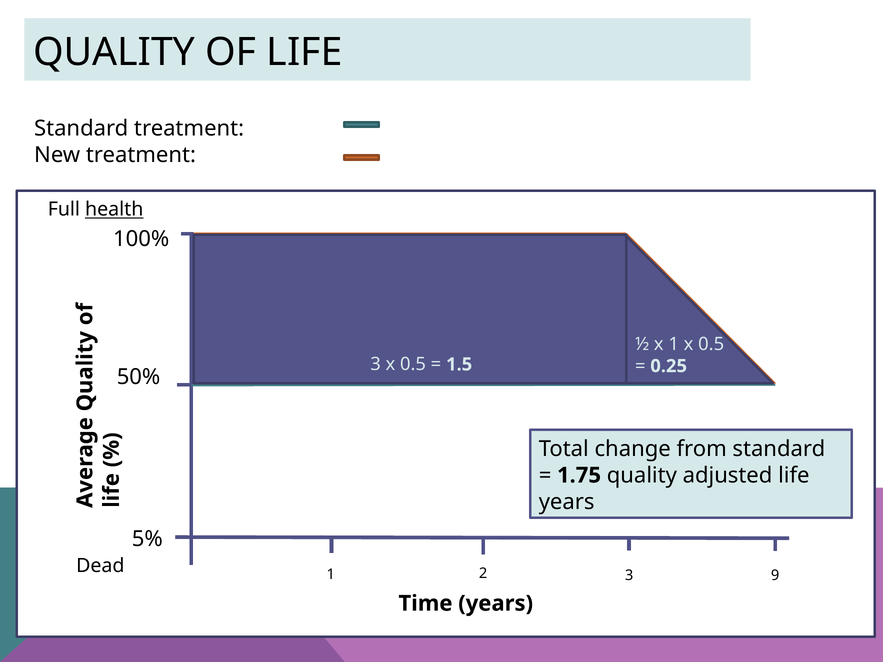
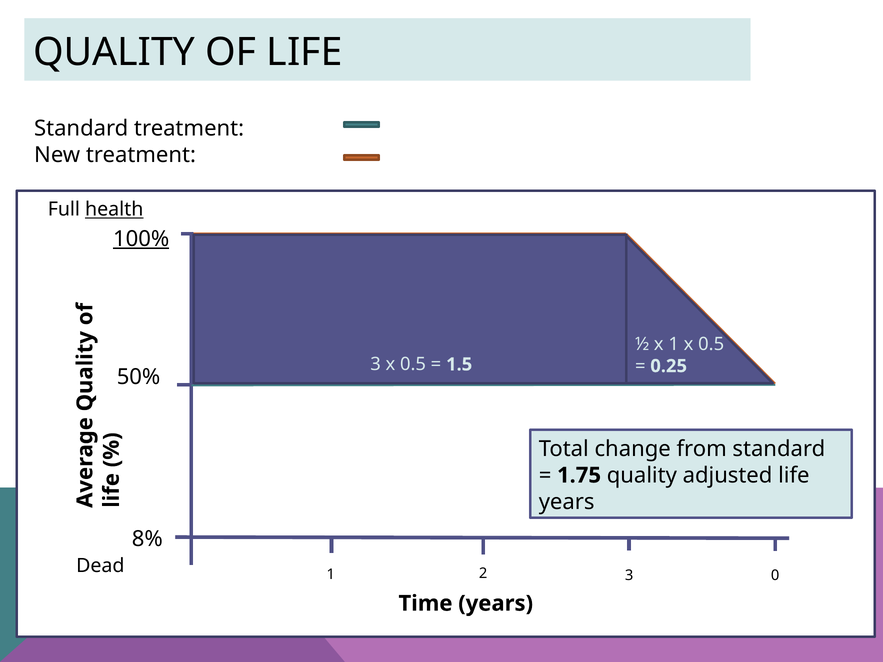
100% underline: none -> present
5%: 5% -> 8%
9: 9 -> 0
